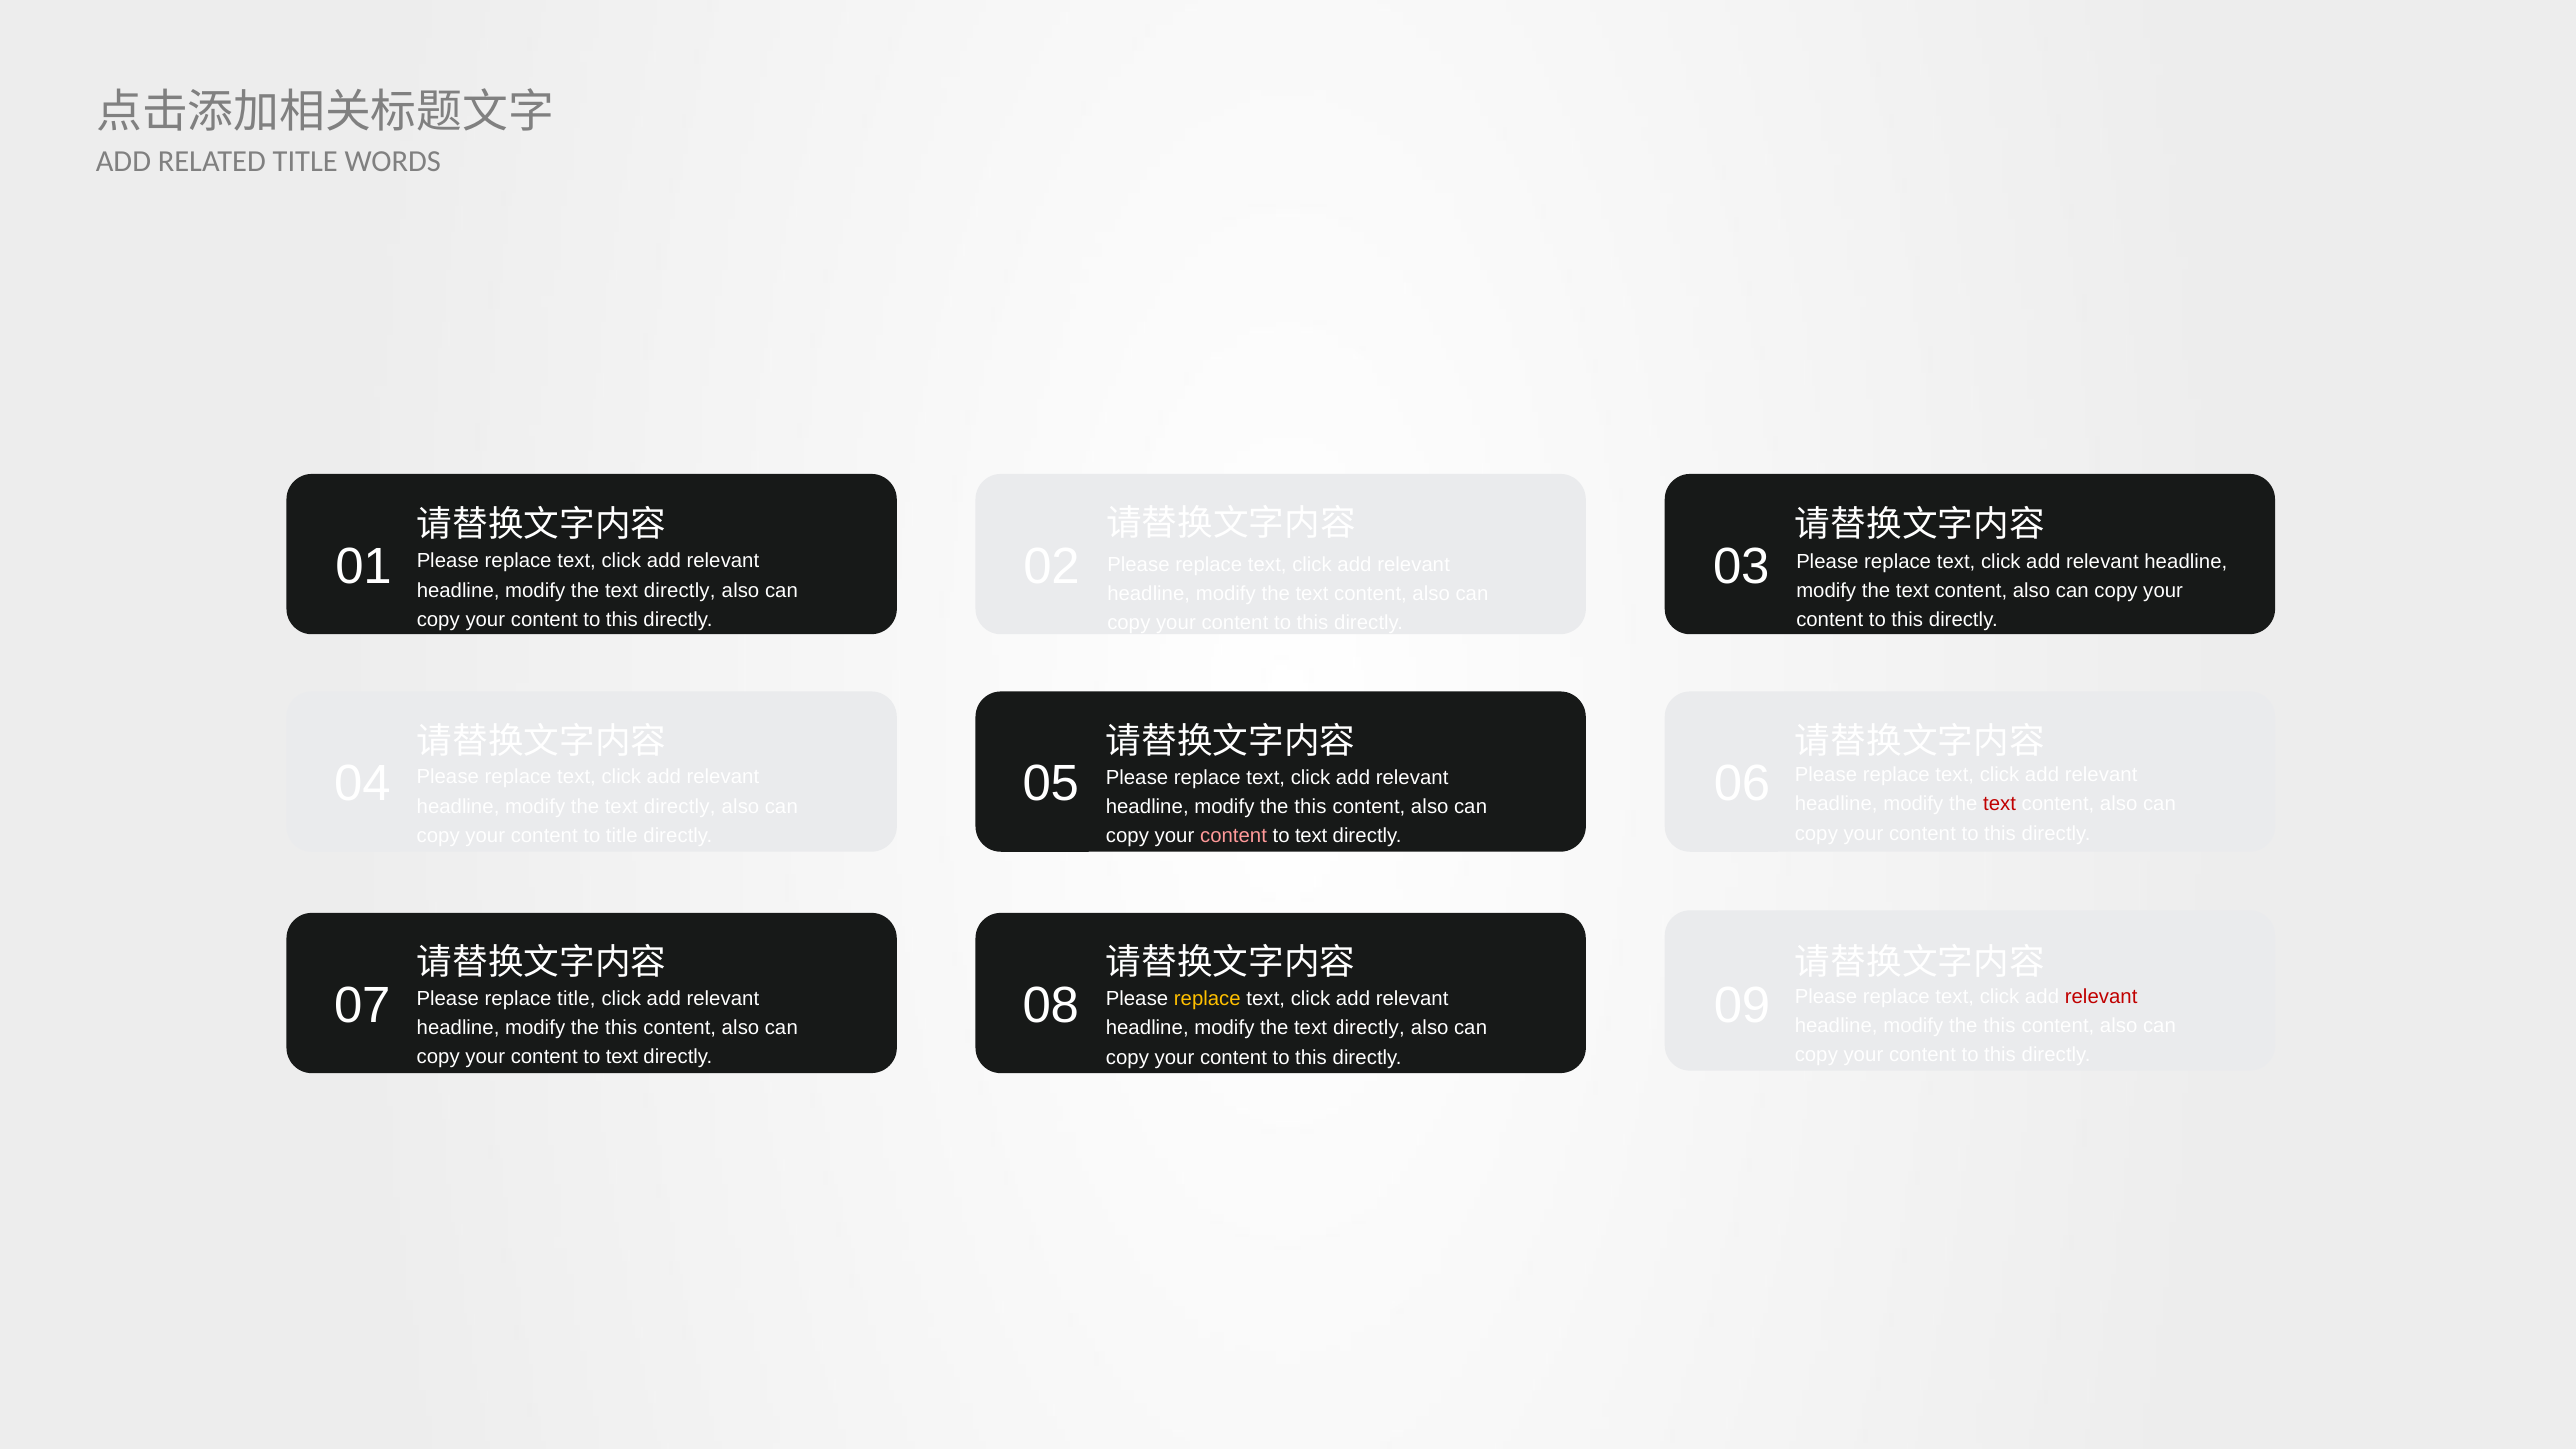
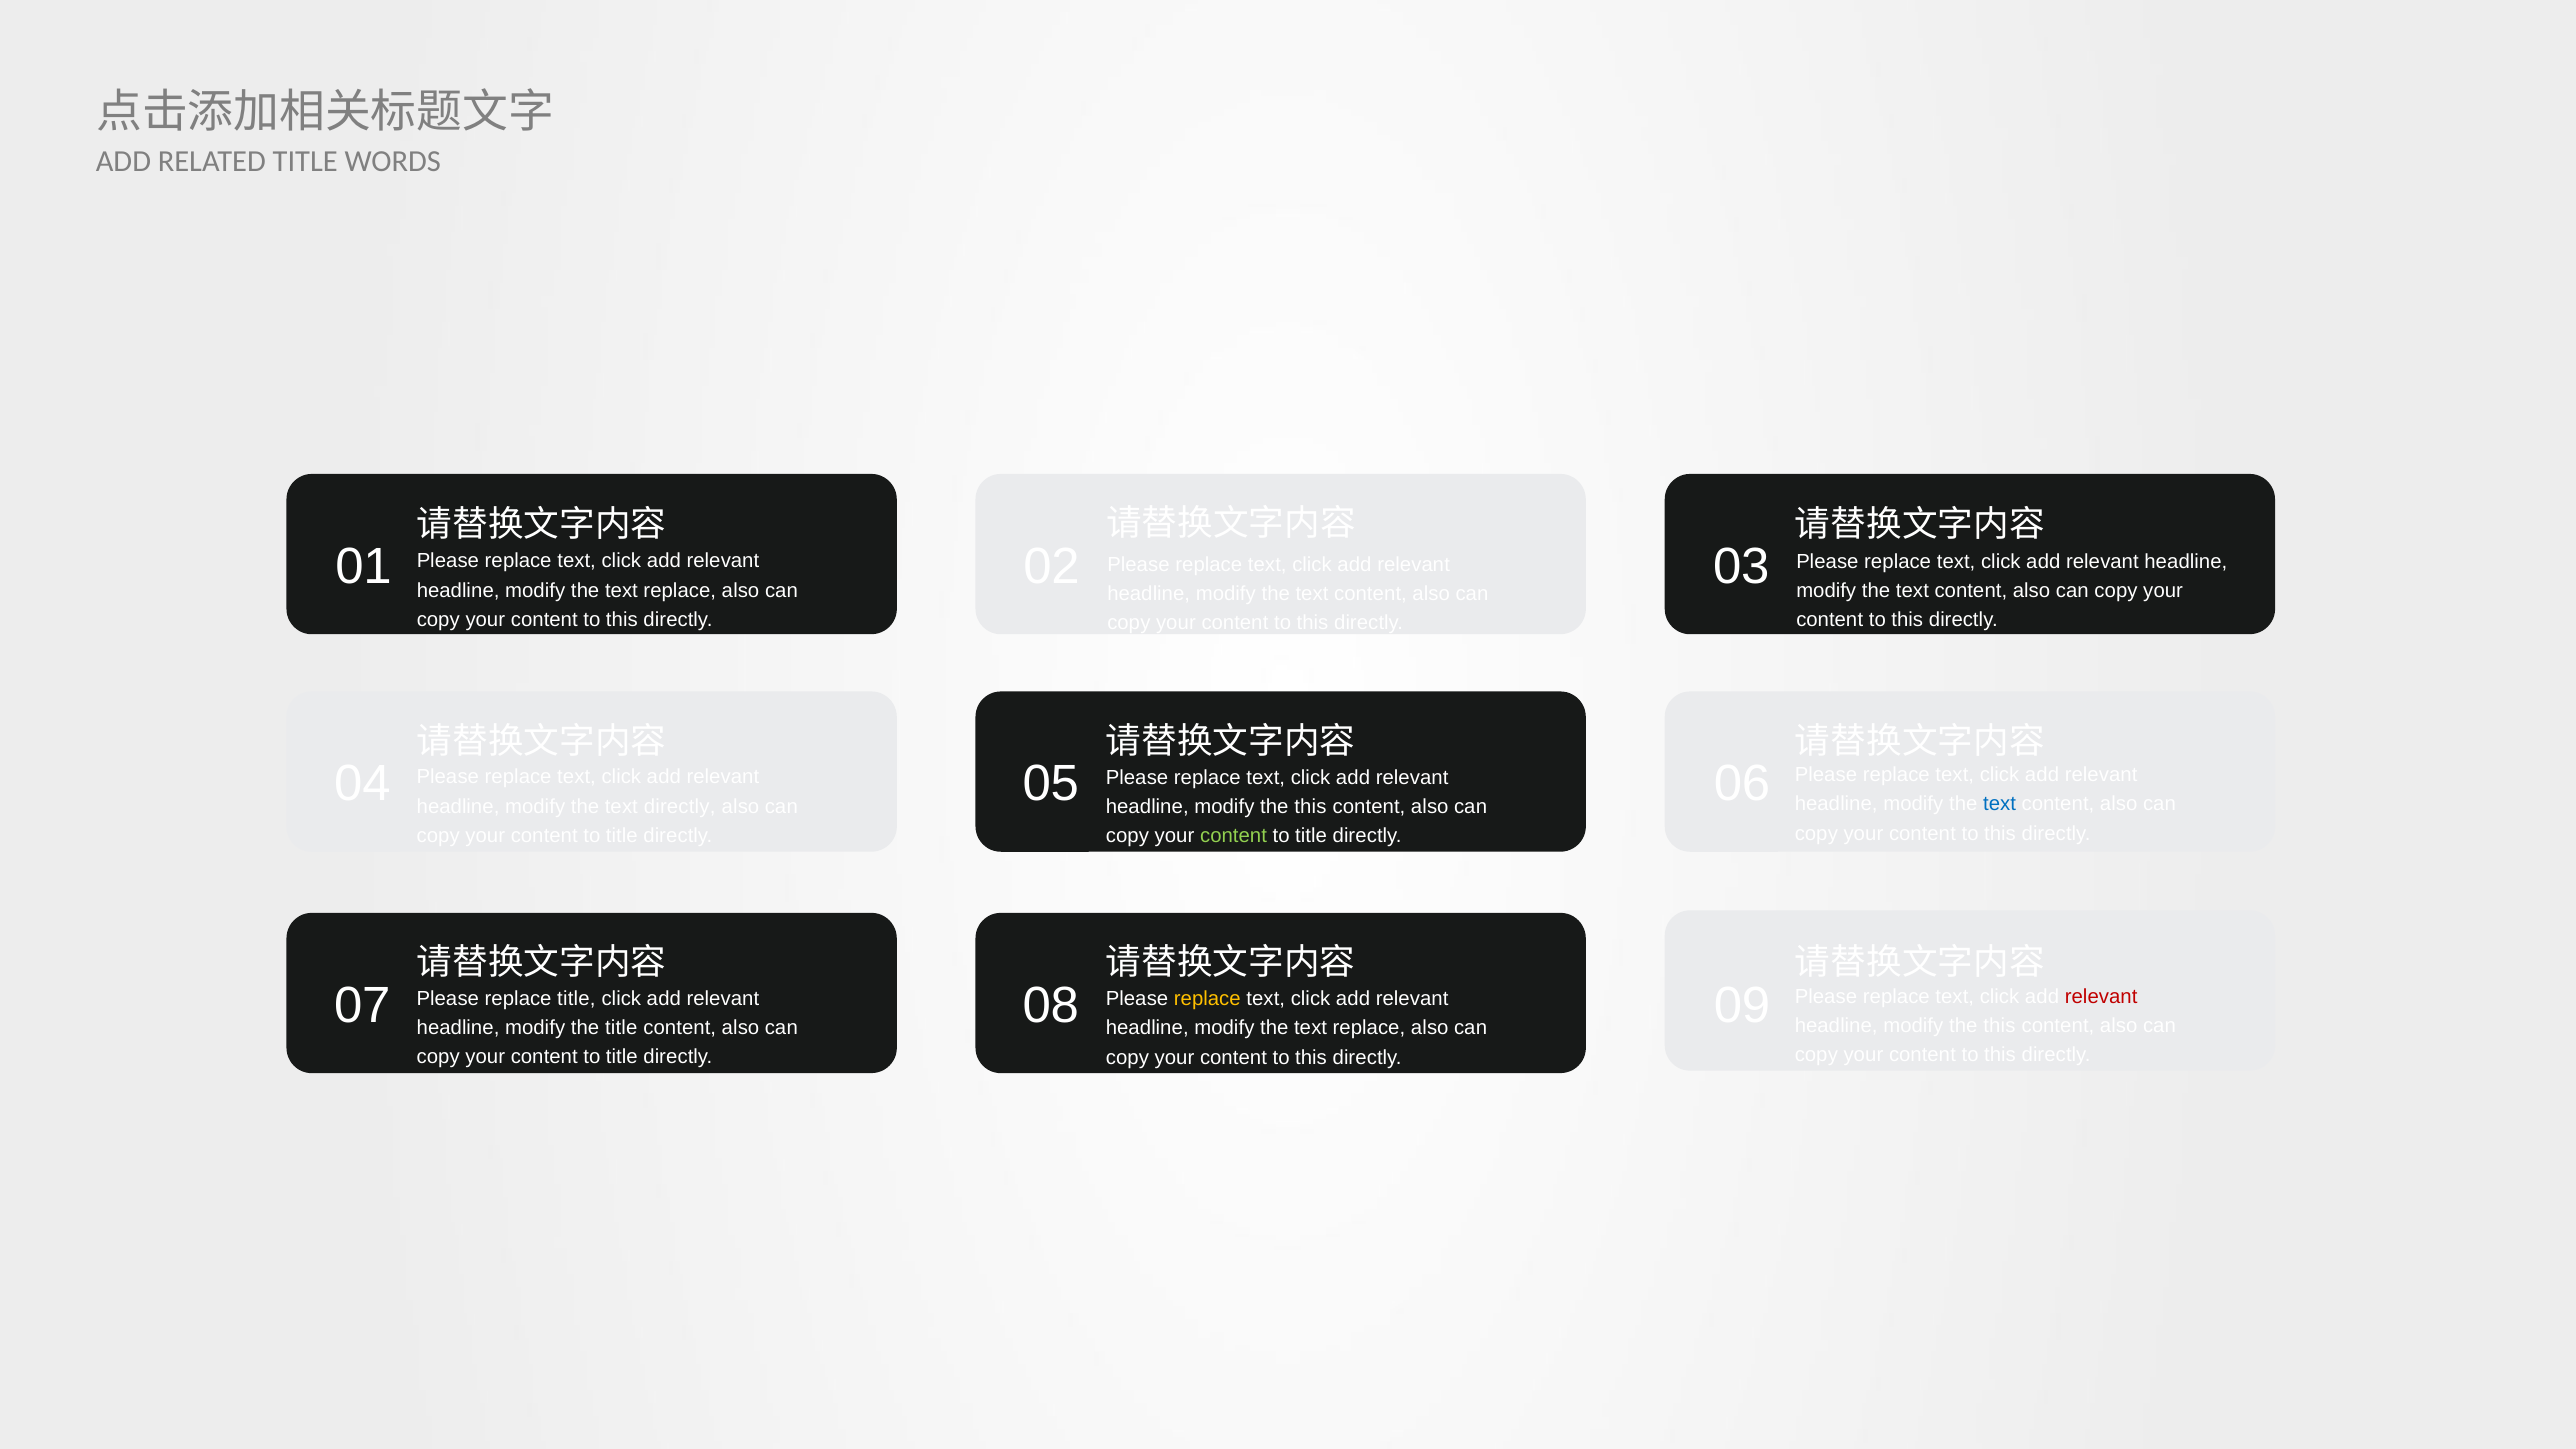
directly at (680, 590): directly -> replace
text at (2000, 804) colour: red -> blue
content at (1234, 836) colour: pink -> light green
text at (1311, 836): text -> title
this at (621, 1028): this -> title
directly at (1369, 1028): directly -> replace
text at (622, 1057): text -> title
